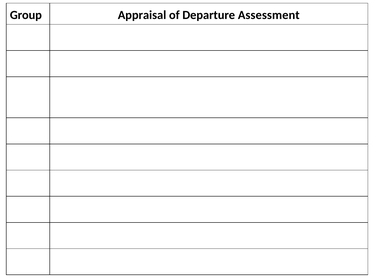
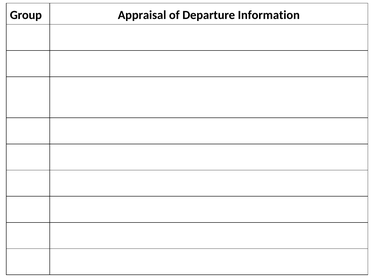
Assessment: Assessment -> Information
